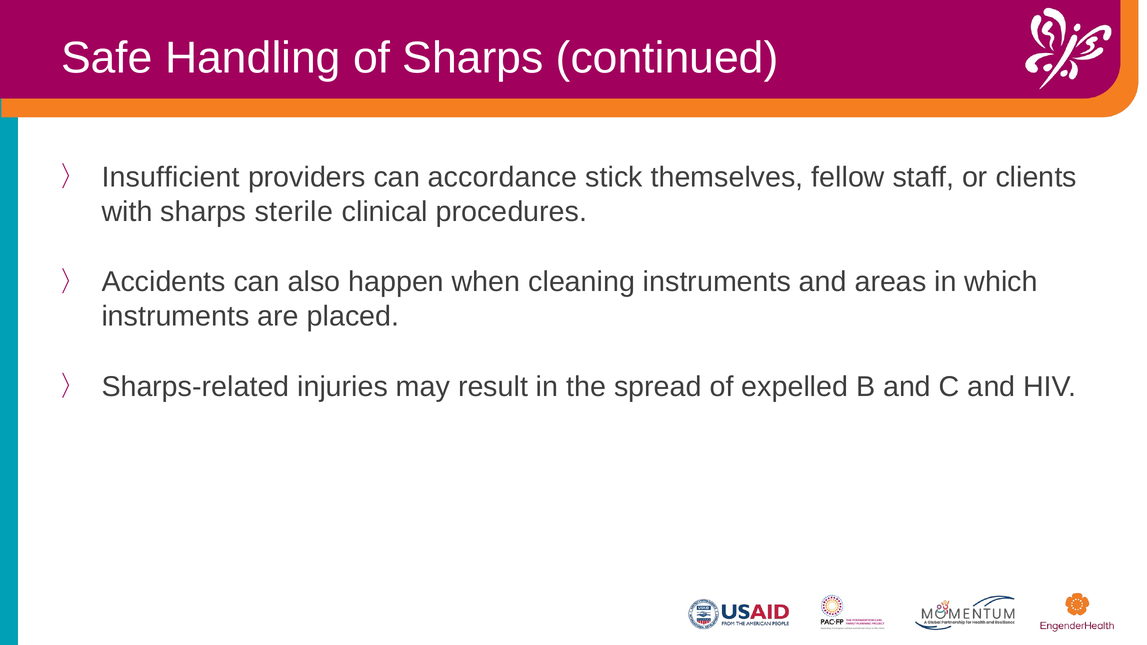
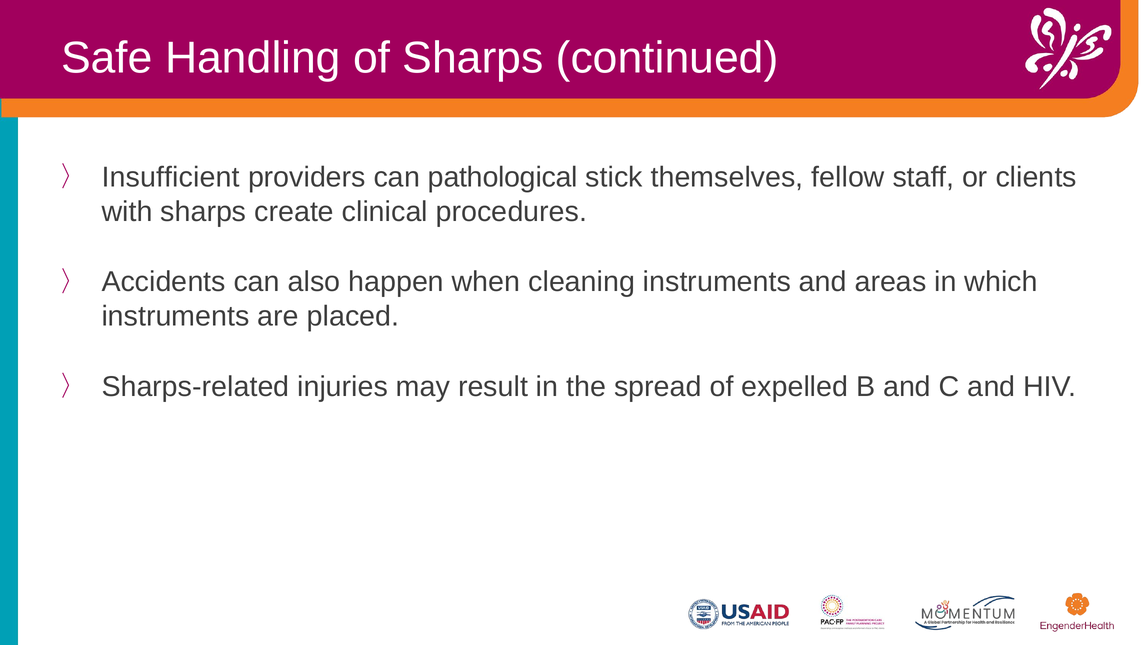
accordance: accordance -> pathological
sterile: sterile -> create
